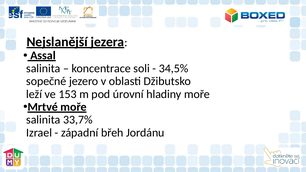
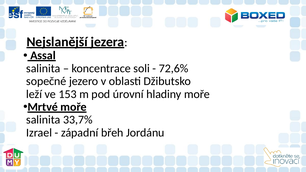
34,5%: 34,5% -> 72,6%
